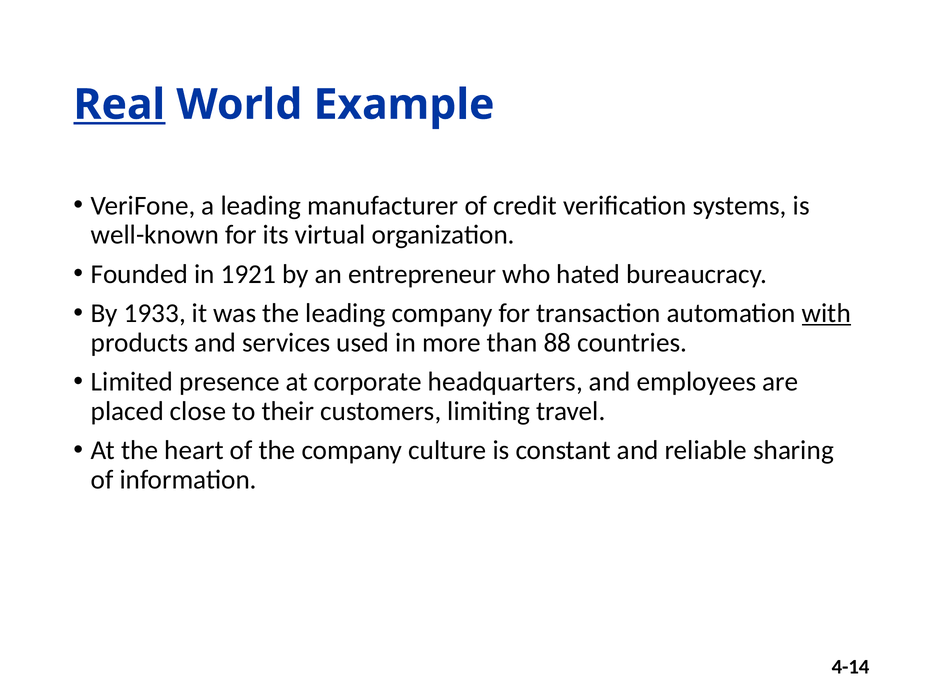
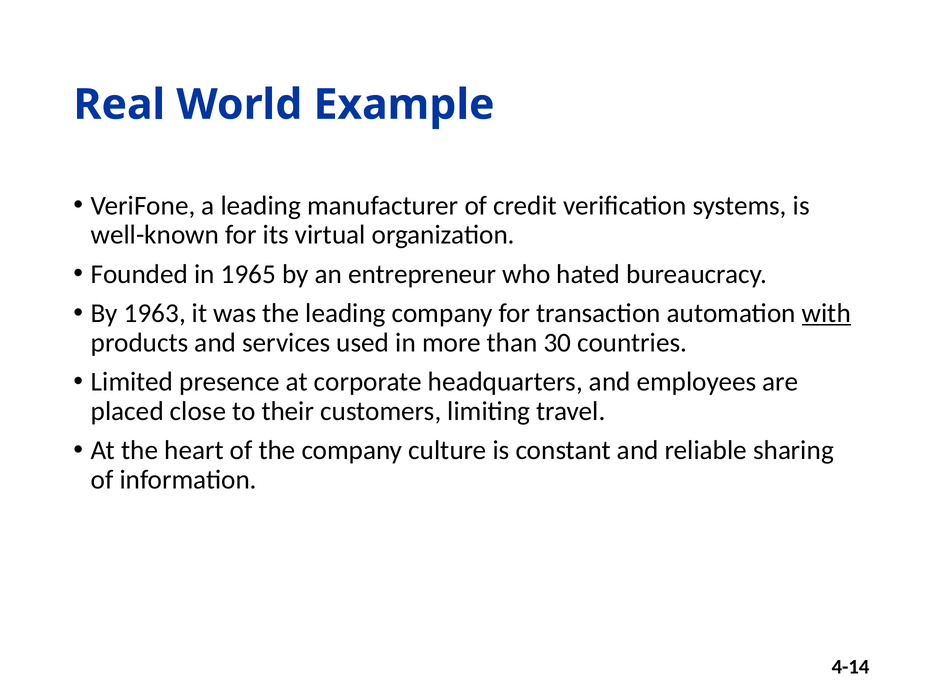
Real underline: present -> none
1921: 1921 -> 1965
1933: 1933 -> 1963
88: 88 -> 30
